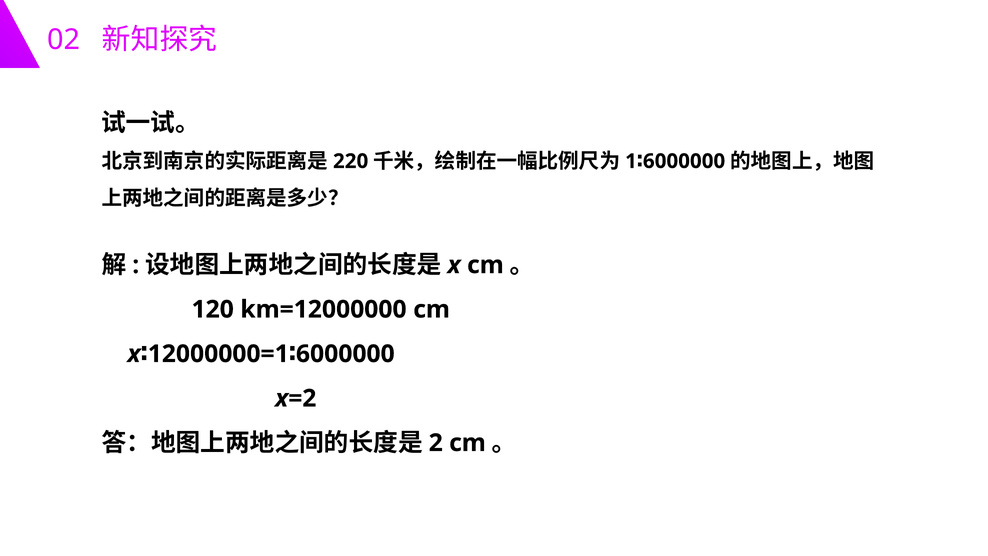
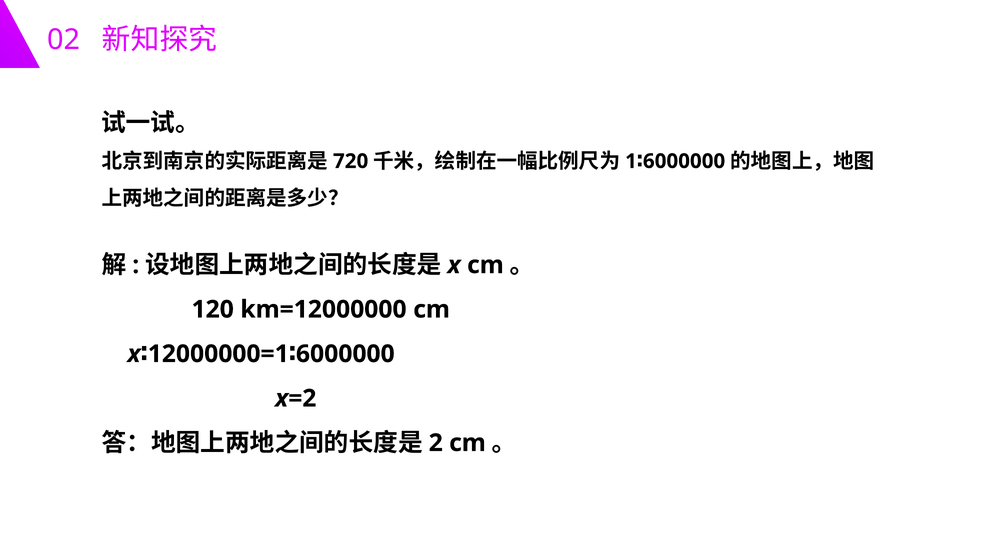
220: 220 -> 720
